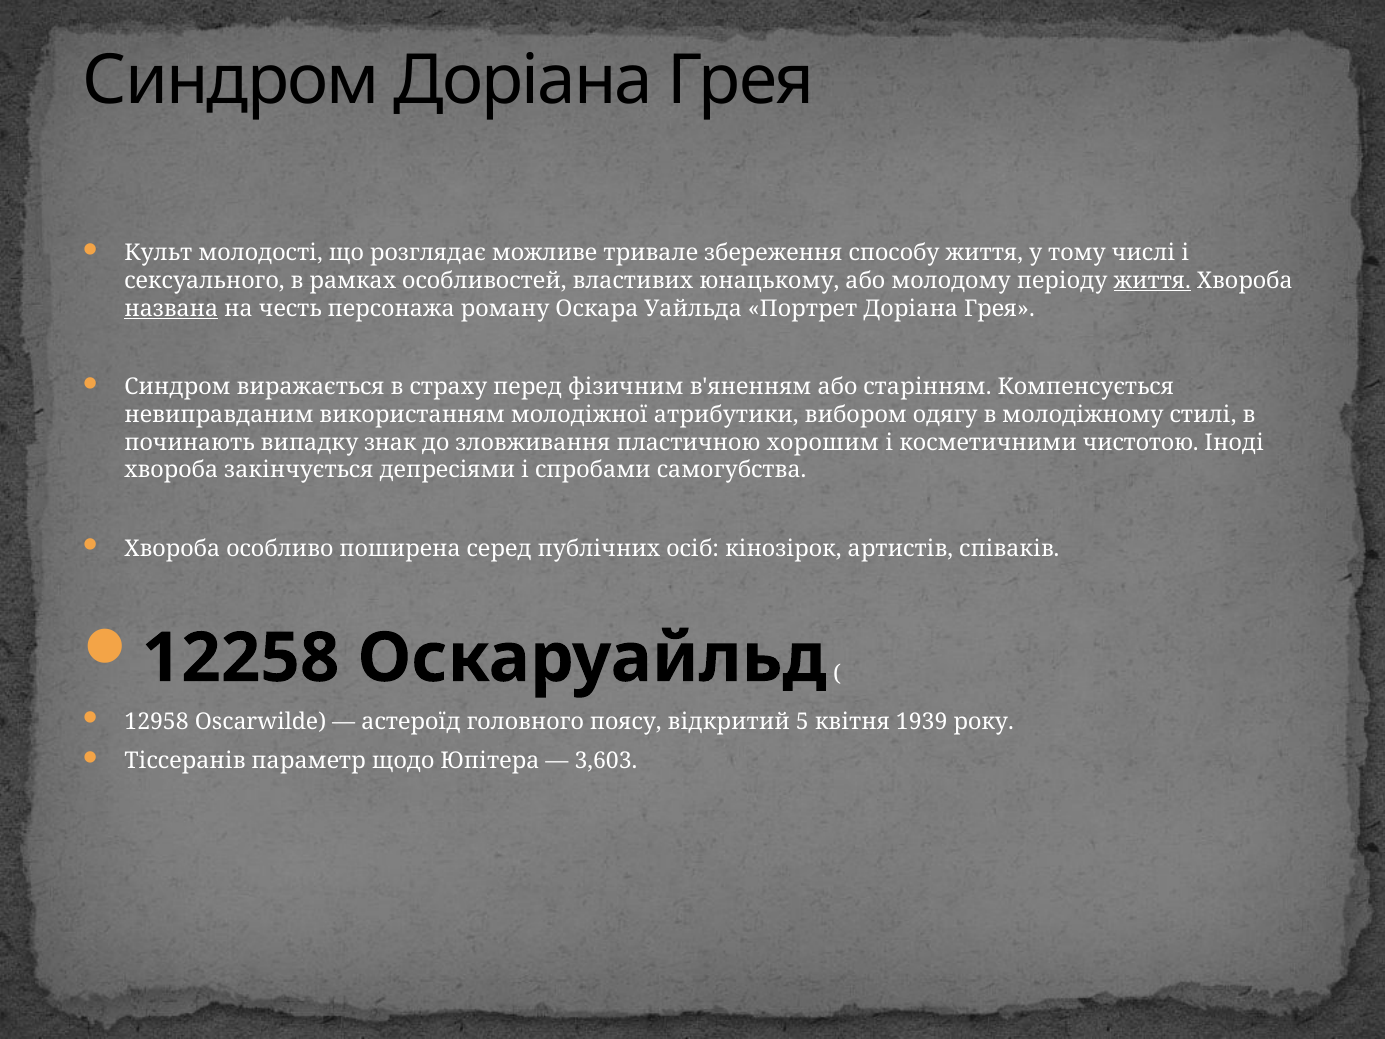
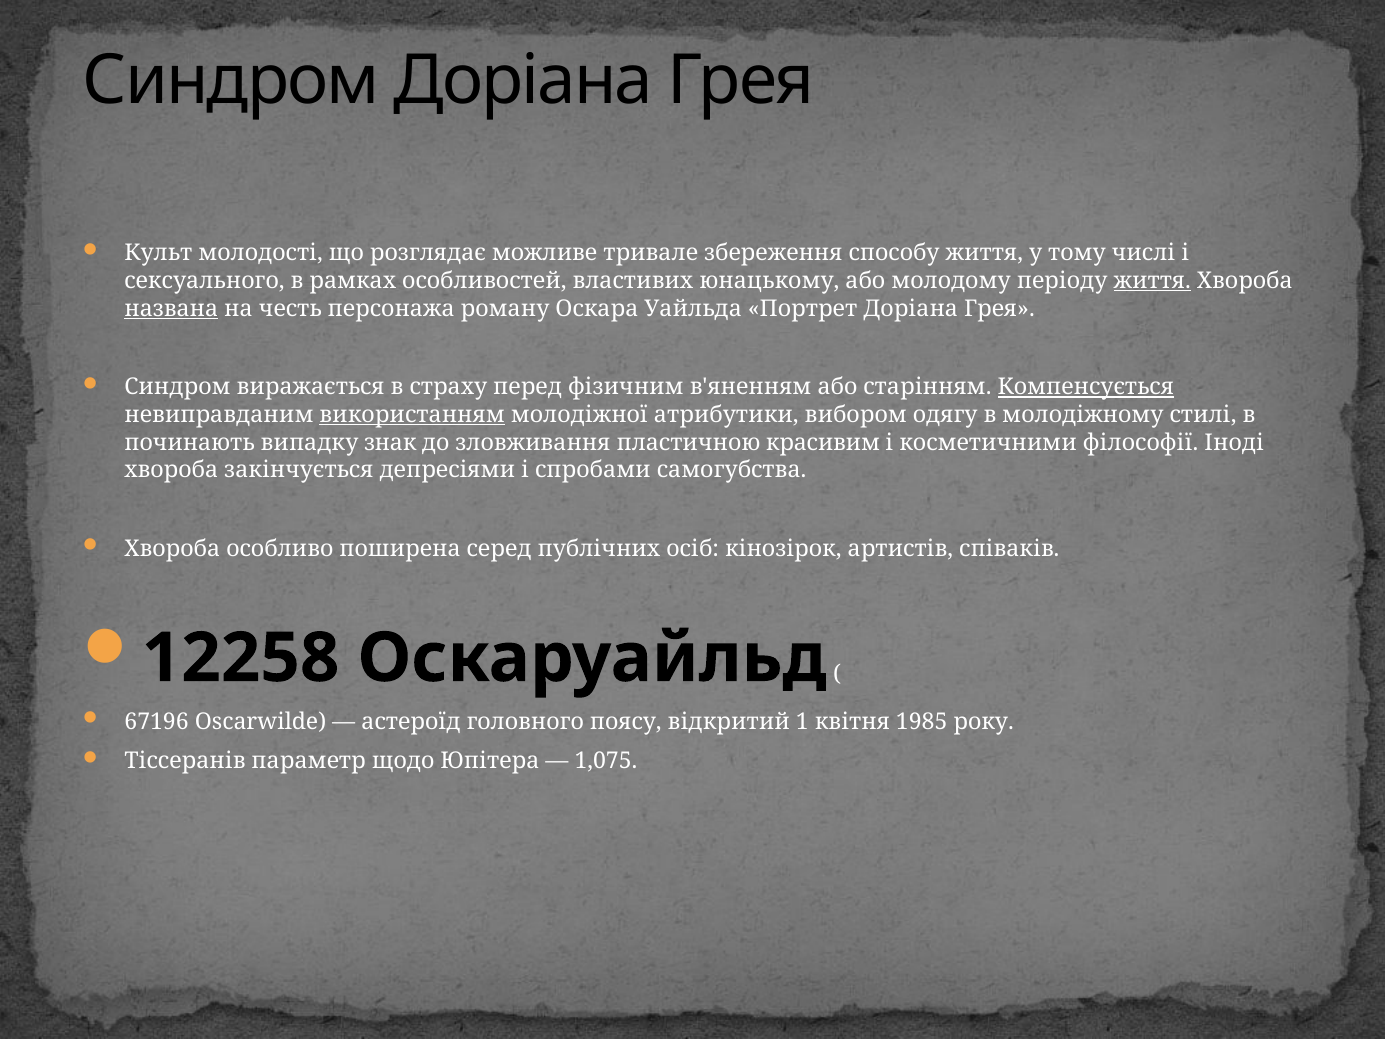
Компенсується underline: none -> present
використанням underline: none -> present
хорошим: хорошим -> красивим
чистотою: чистотою -> філософії
12958: 12958 -> 67196
5: 5 -> 1
1939: 1939 -> 1985
3,603: 3,603 -> 1,075
